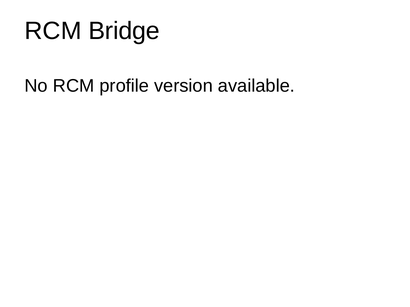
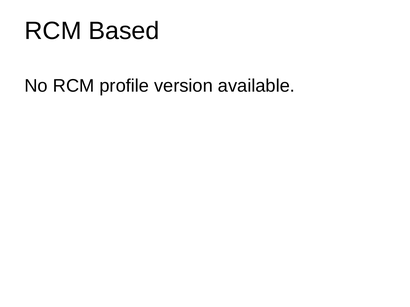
Bridge: Bridge -> Based
